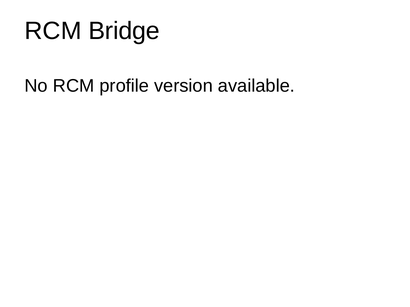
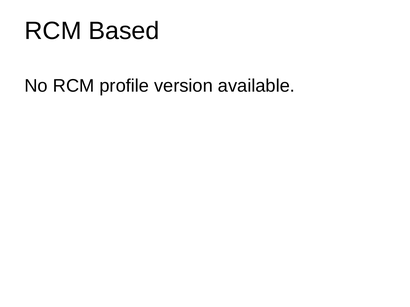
Bridge: Bridge -> Based
